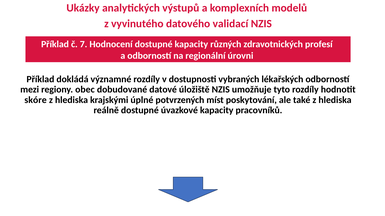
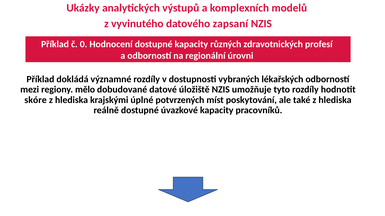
validací: validací -> zapsaní
7: 7 -> 0
obec: obec -> mělo
